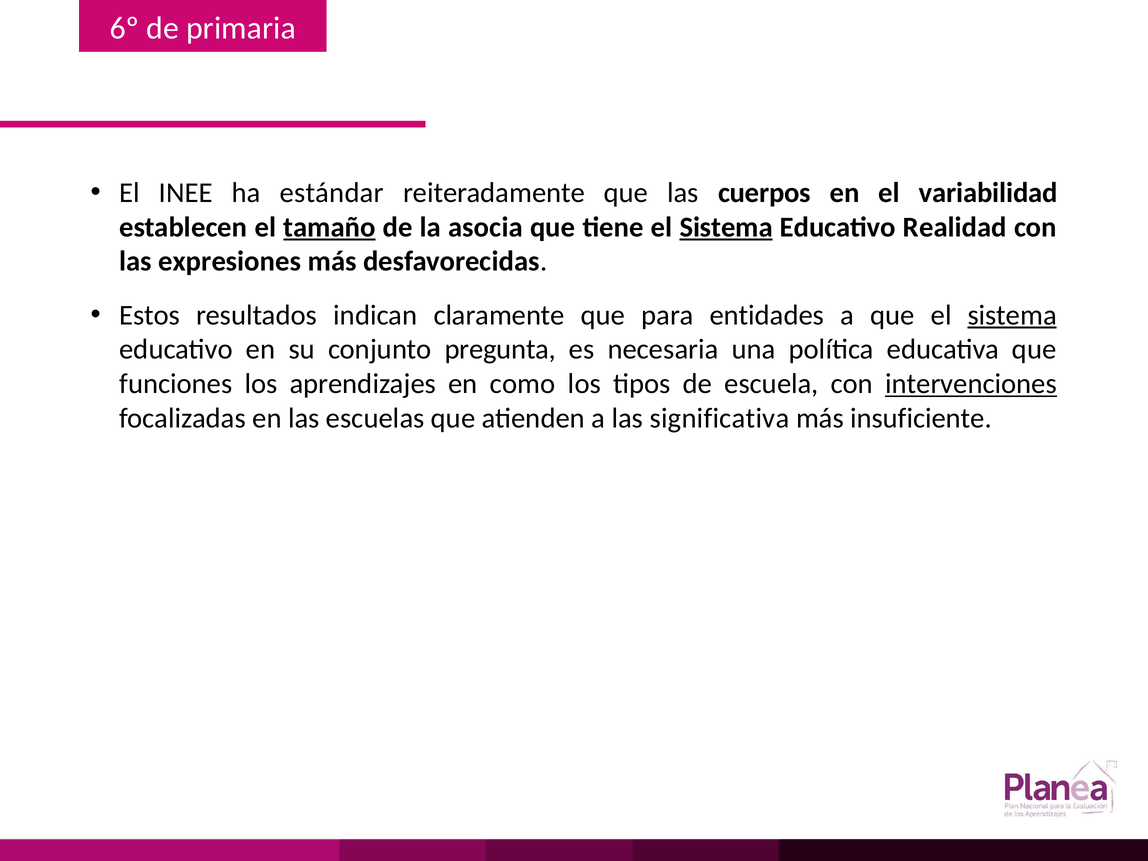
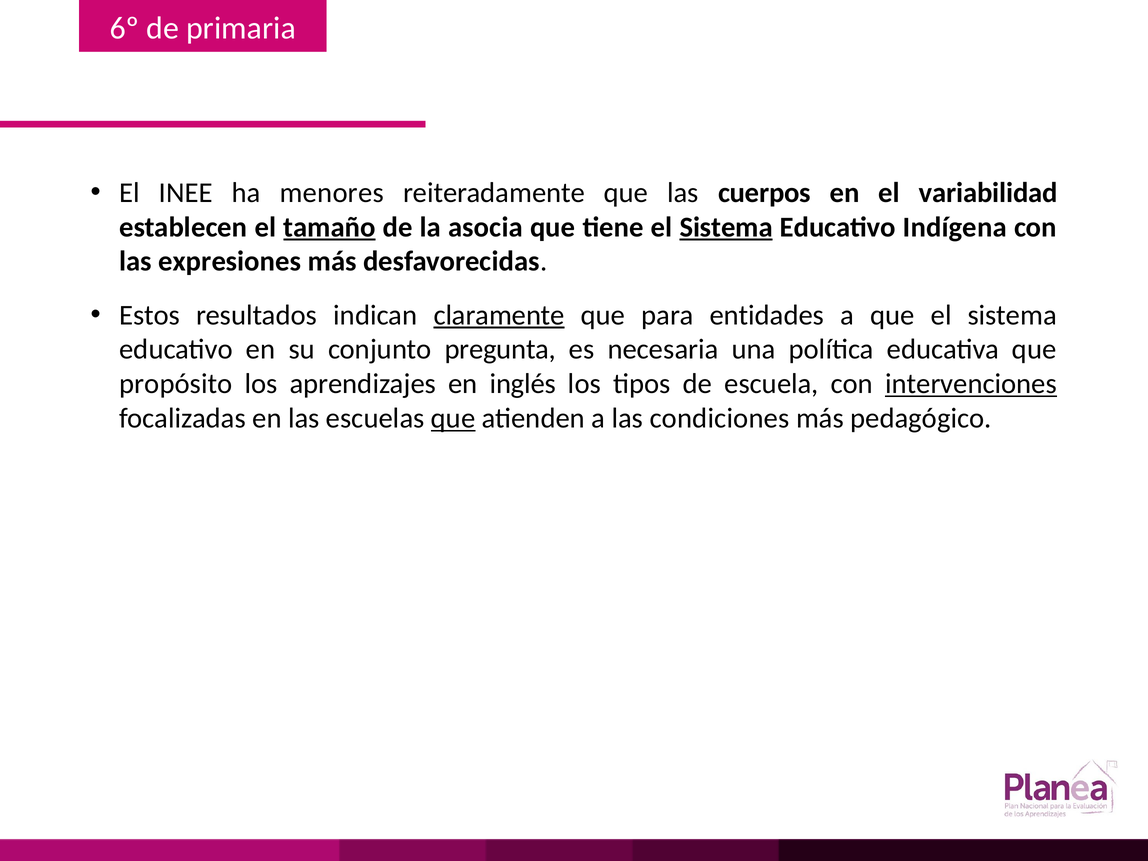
estándar: estándar -> menores
Realidad: Realidad -> Indígena
claramente underline: none -> present
sistema at (1012, 315) underline: present -> none
funciones: funciones -> propósito
como: como -> inglés
que at (453, 418) underline: none -> present
significativa: significativa -> condiciones
insuficiente: insuficiente -> pedagógico
